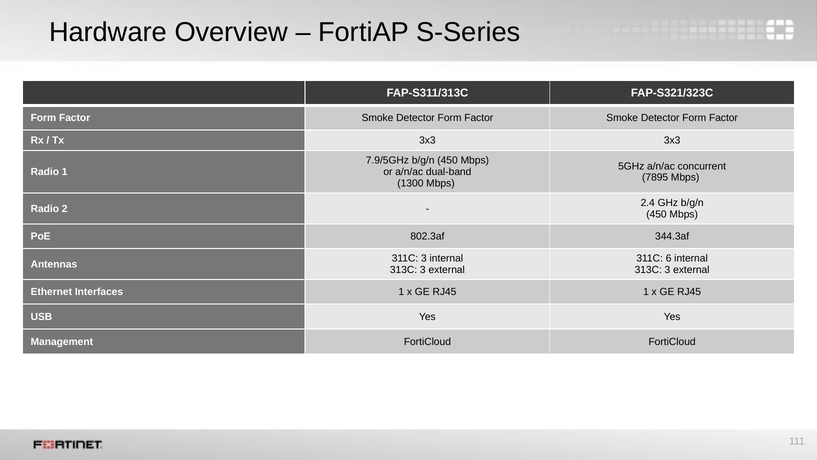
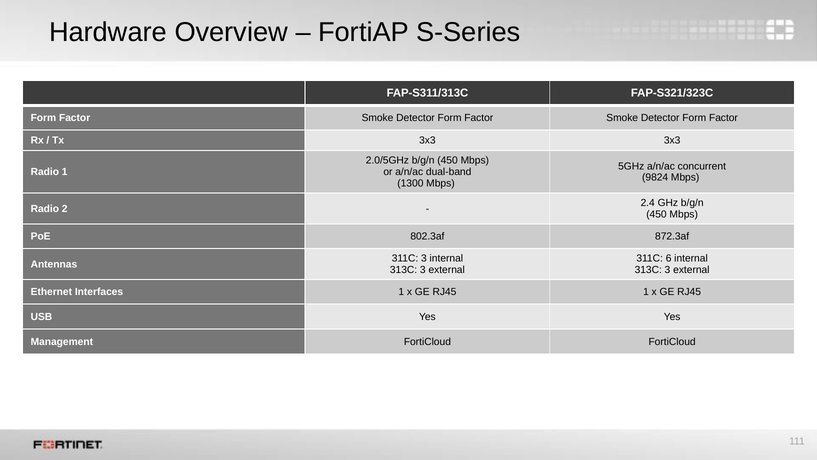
7.9/5GHz: 7.9/5GHz -> 2.0/5GHz
7895: 7895 -> 9824
344.3af: 344.3af -> 872.3af
